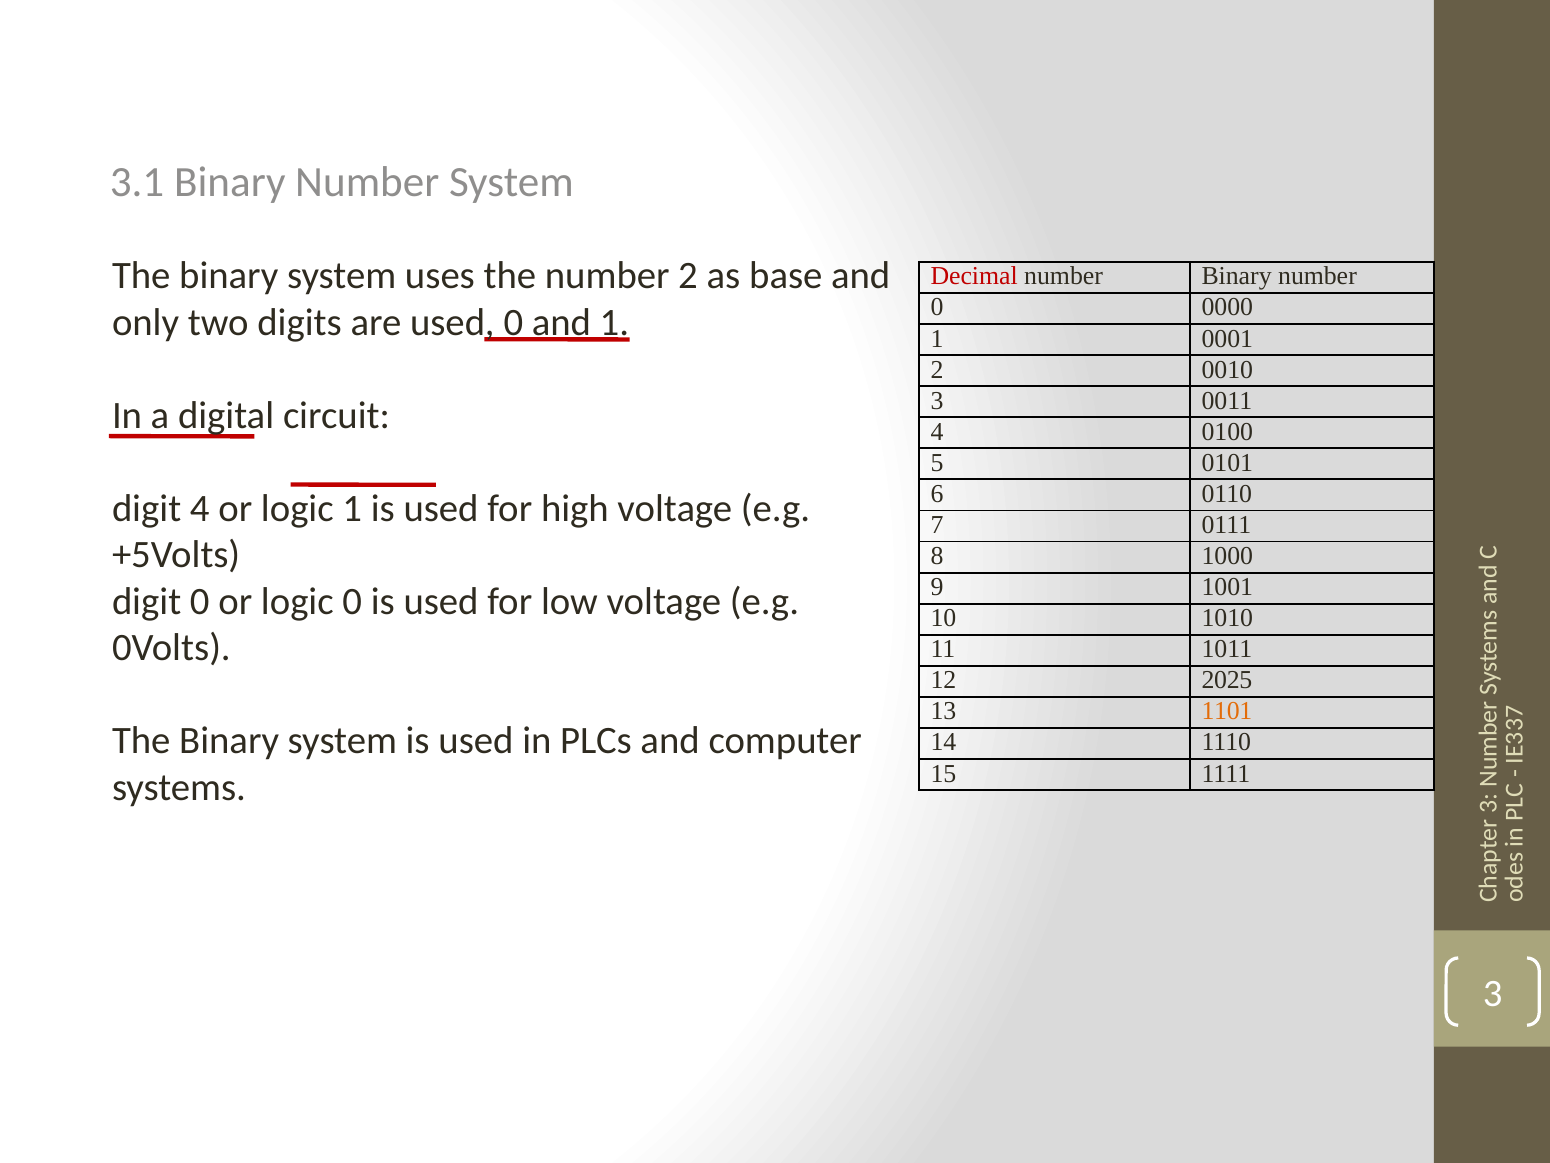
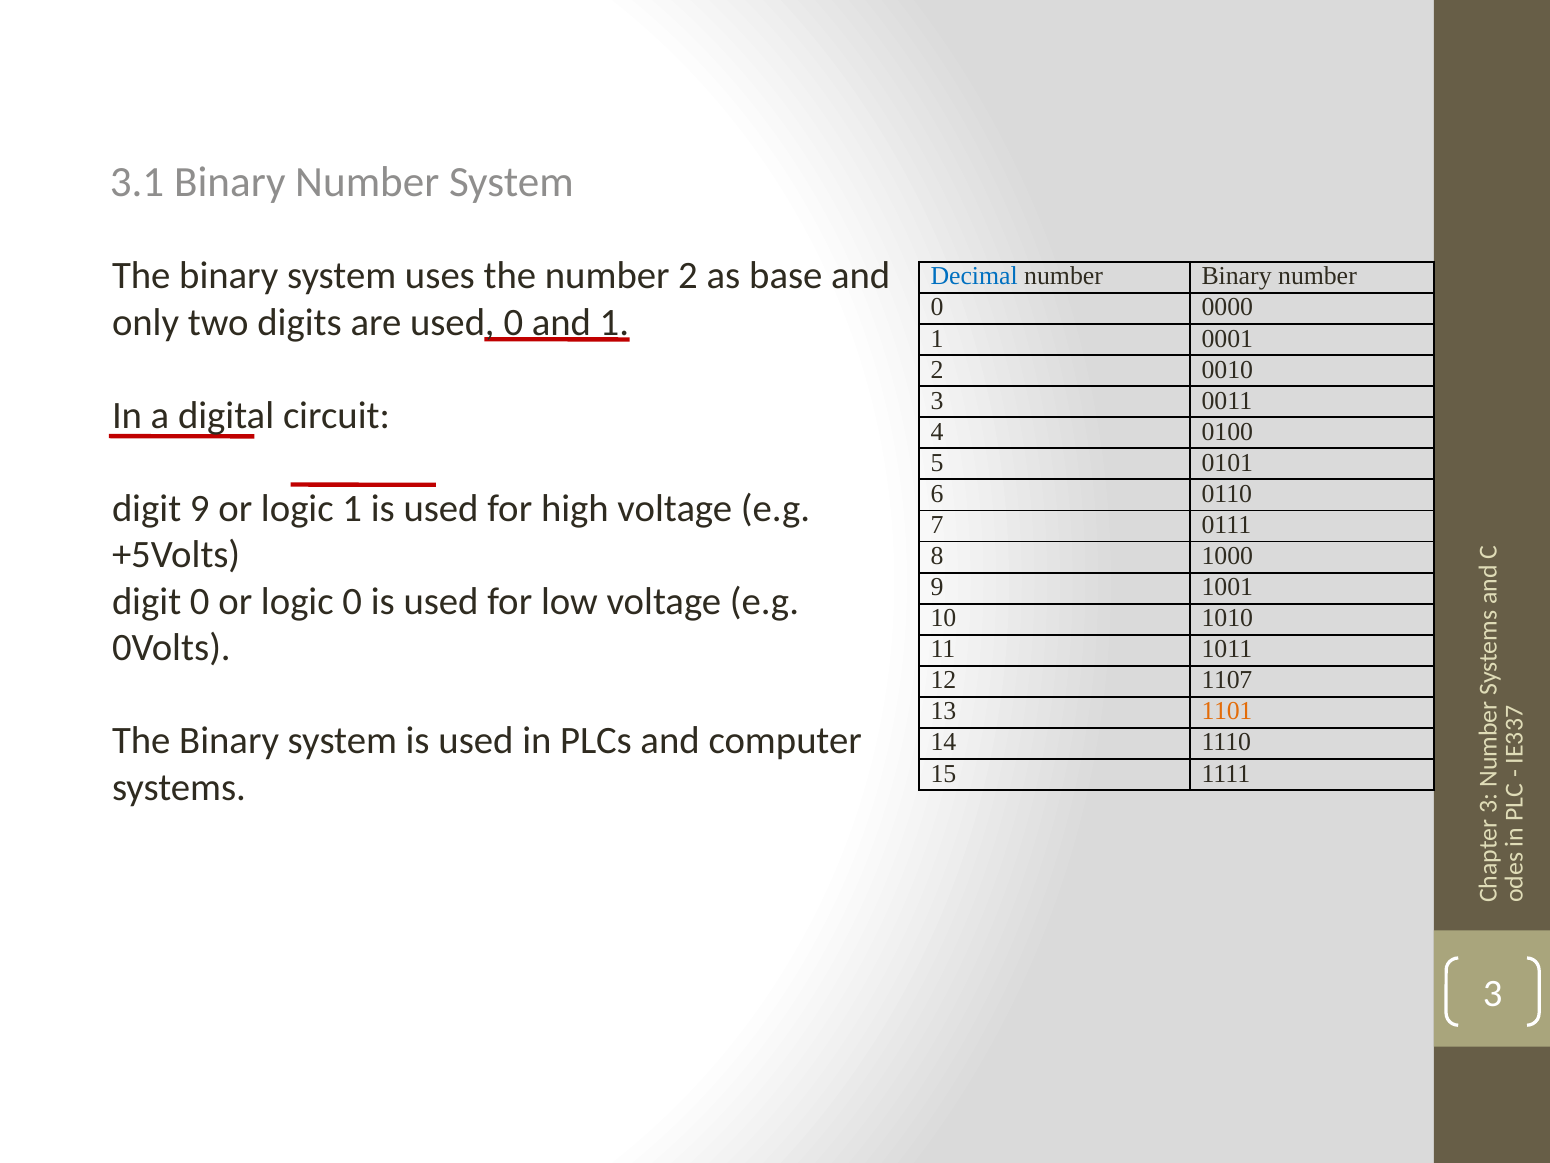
Decimal colour: red -> blue
digit 4: 4 -> 9
2025: 2025 -> 1107
